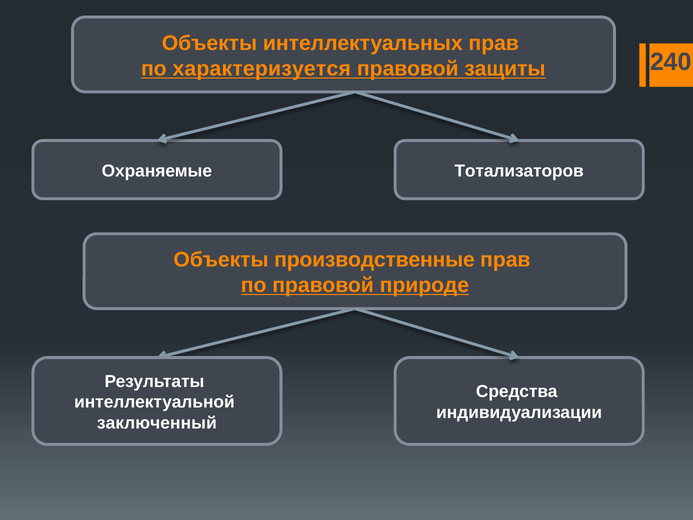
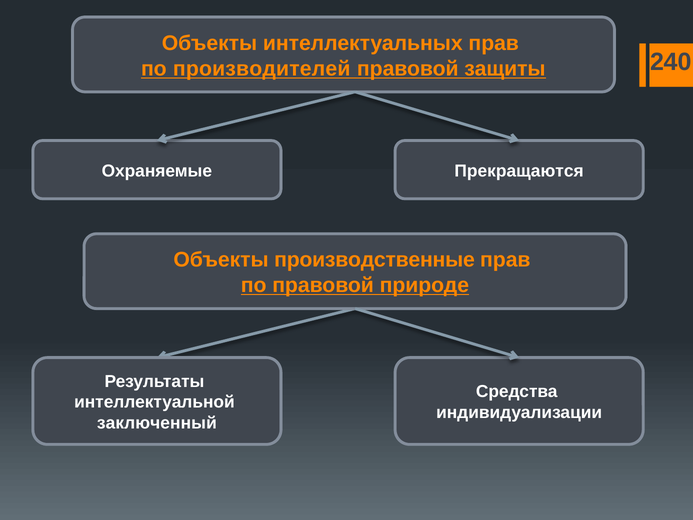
характеризуется: характеризуется -> производителей
Тотализаторов: Тотализаторов -> Прекращаются
